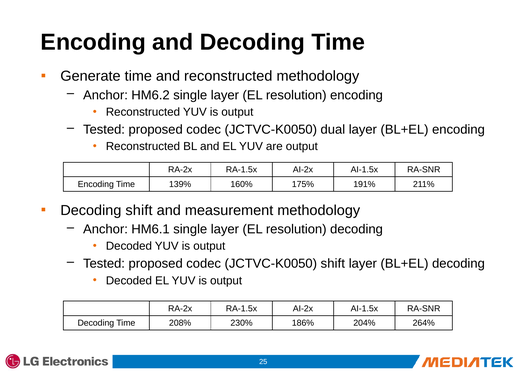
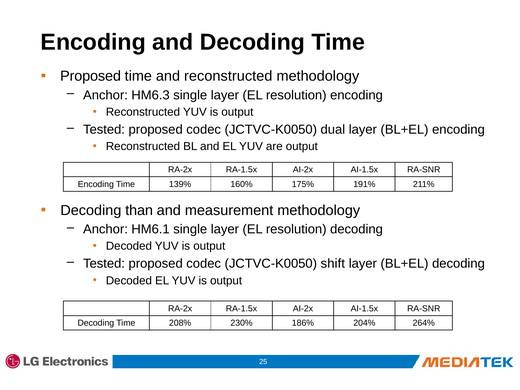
Generate at (90, 76): Generate -> Proposed
HM6.2: HM6.2 -> HM6.3
Decoding shift: shift -> than
